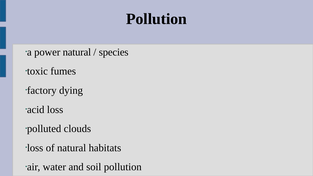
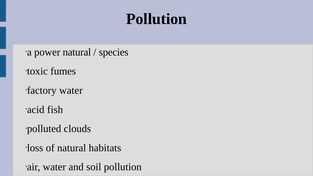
factory dying: dying -> water
acid loss: loss -> fish
